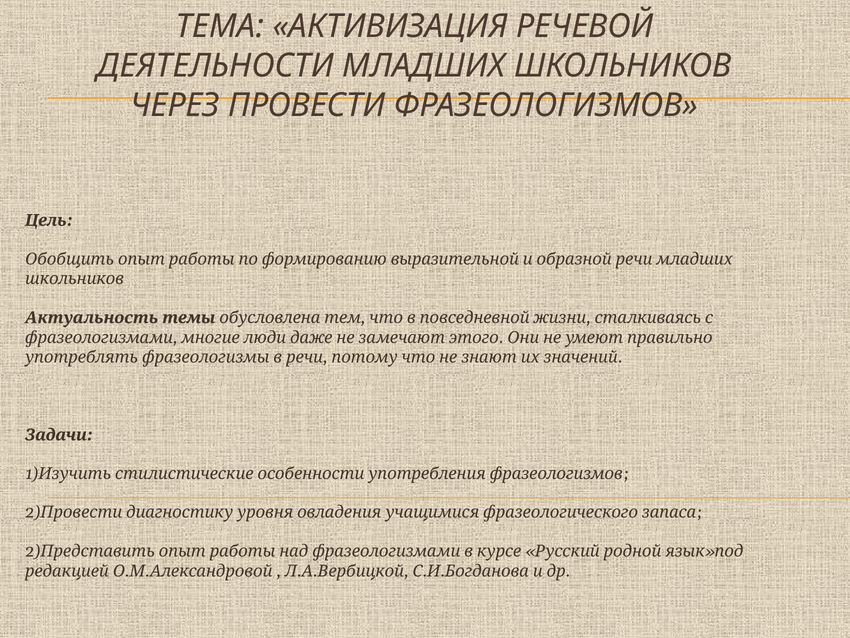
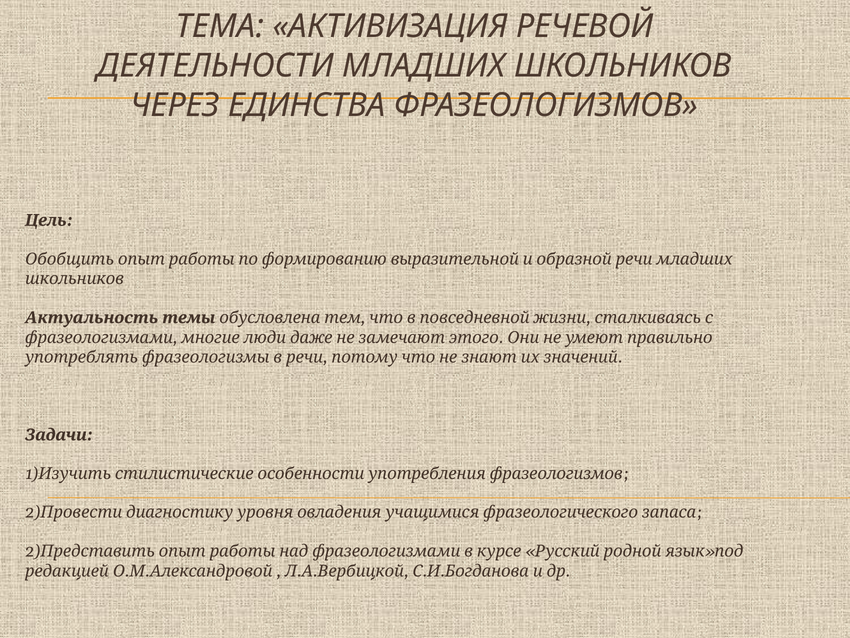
ПРОВЕСТИ: ПРОВЕСТИ -> ЕДИНСТВА
